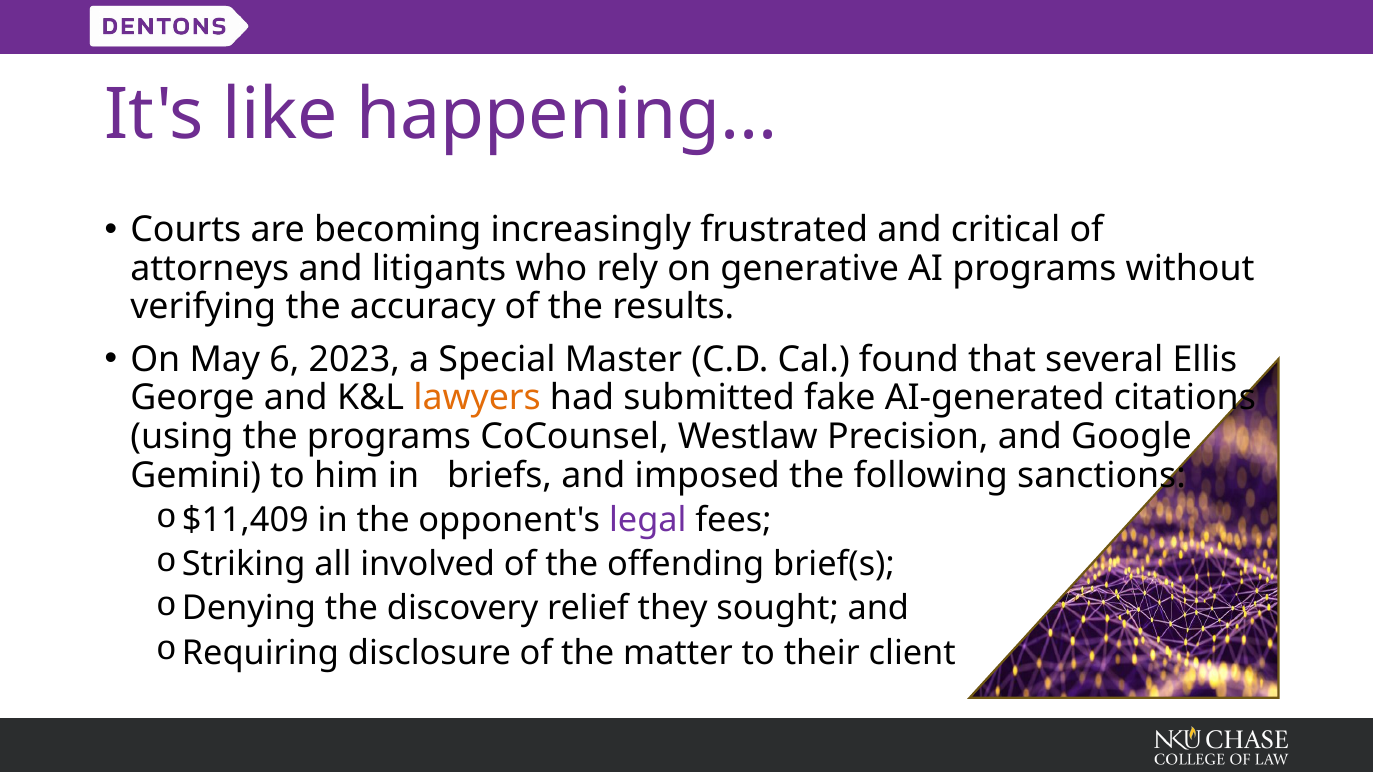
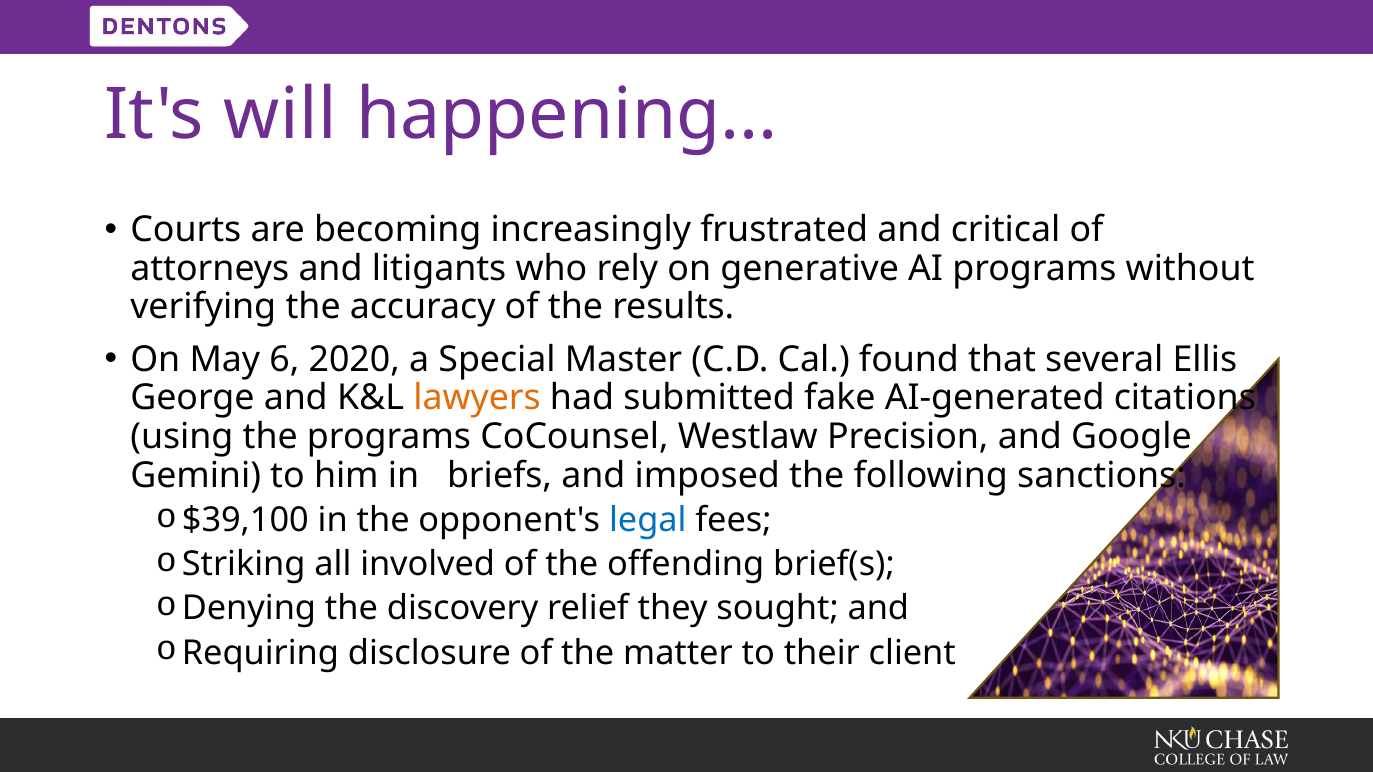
like: like -> will
2023: 2023 -> 2020
$11,409: $11,409 -> $39,100
legal colour: purple -> blue
